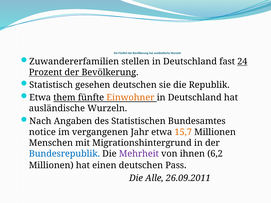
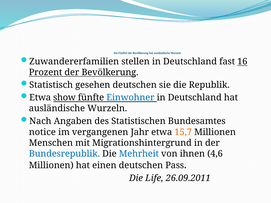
24: 24 -> 16
them: them -> show
Einwohner colour: orange -> blue
Mehrheit colour: purple -> blue
6,2: 6,2 -> 4,6
Alle: Alle -> Life
